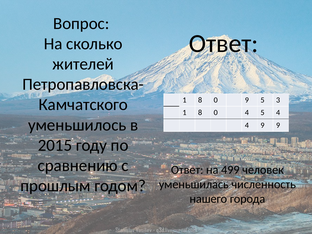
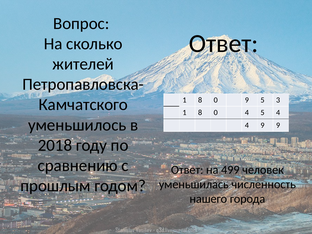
2015: 2015 -> 2018
